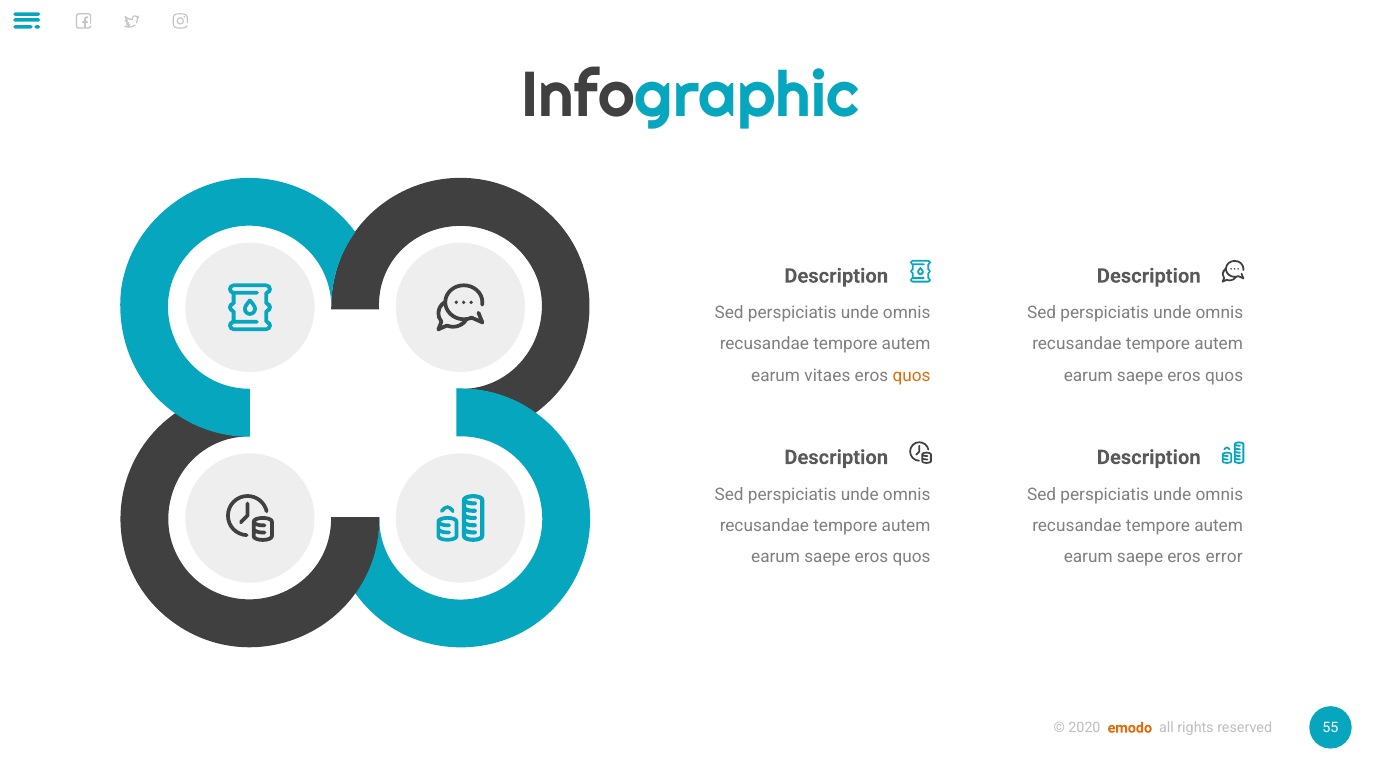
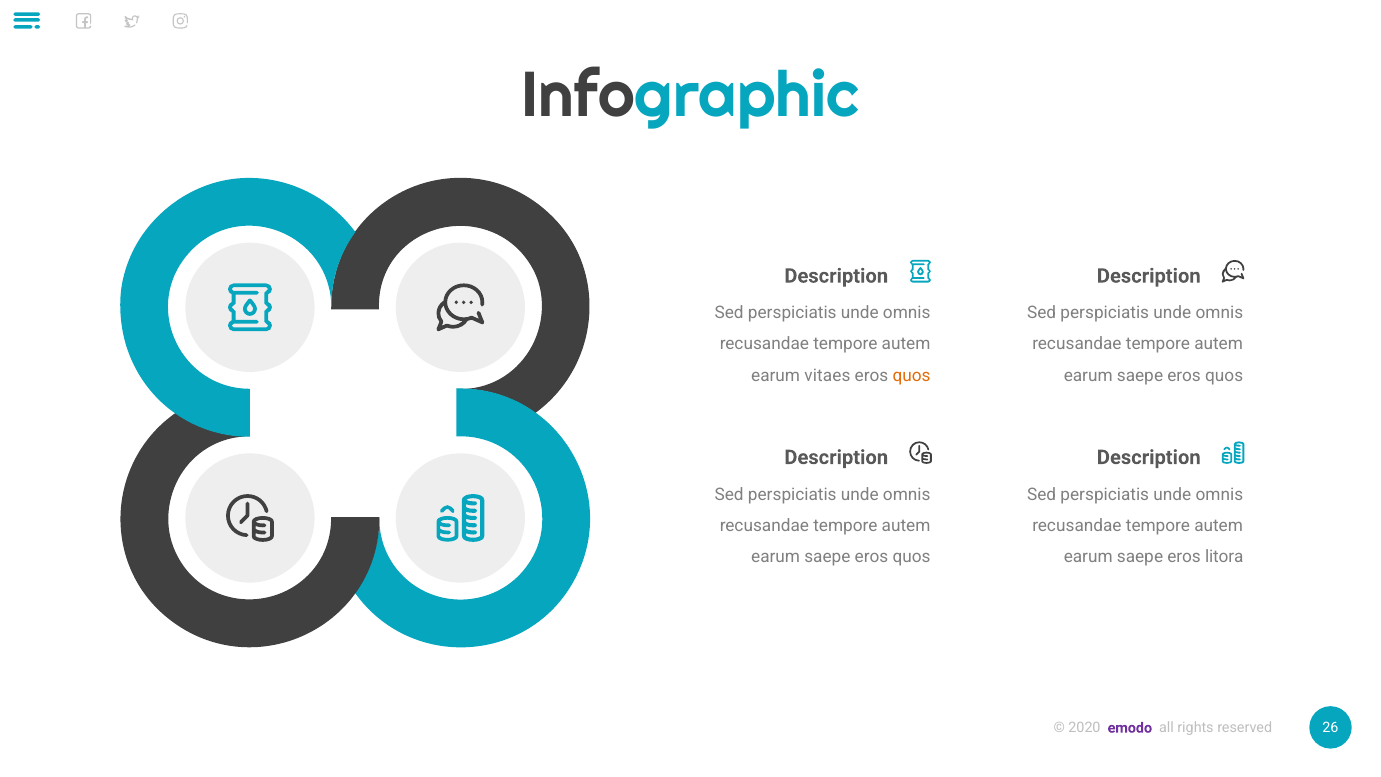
error: error -> litora
emodo colour: orange -> purple
55: 55 -> 26
